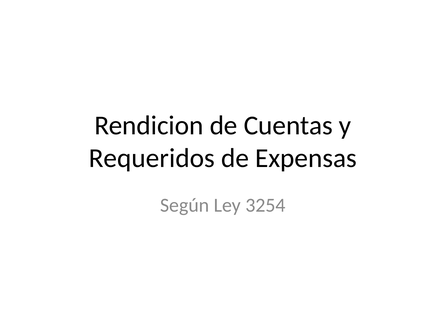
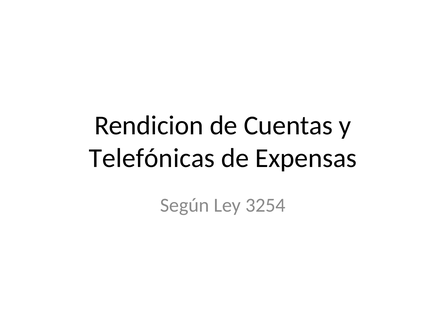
Requeridos: Requeridos -> Telefónicas
